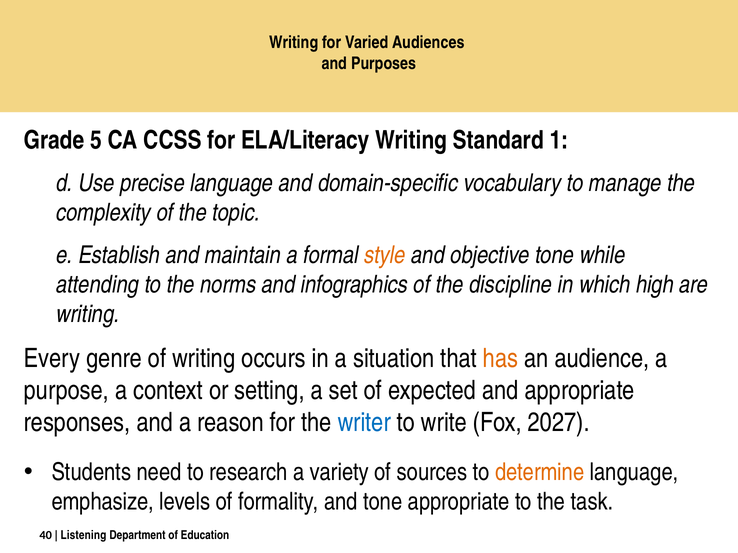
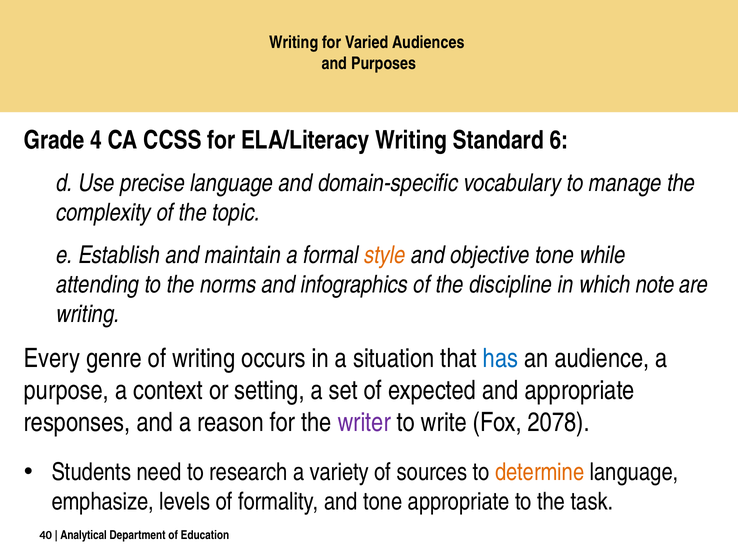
5: 5 -> 4
1: 1 -> 6
high: high -> note
has colour: orange -> blue
writer colour: blue -> purple
2027: 2027 -> 2078
Listening: Listening -> Analytical
